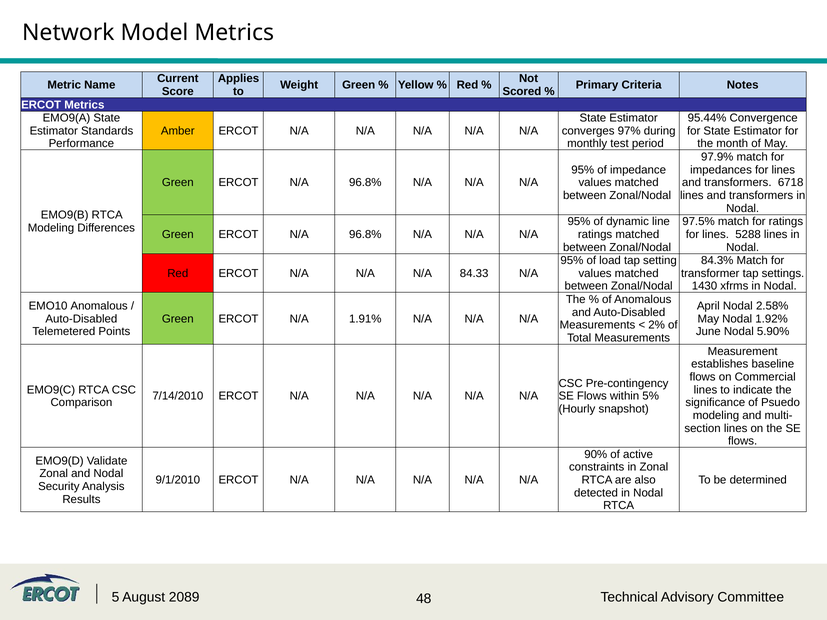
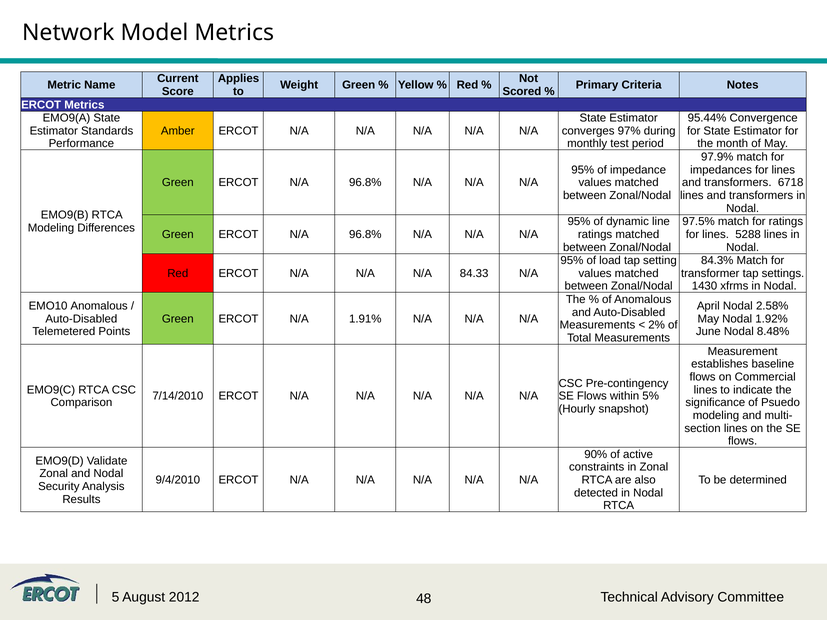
5.90%: 5.90% -> 8.48%
9/1/2010: 9/1/2010 -> 9/4/2010
2089: 2089 -> 2012
